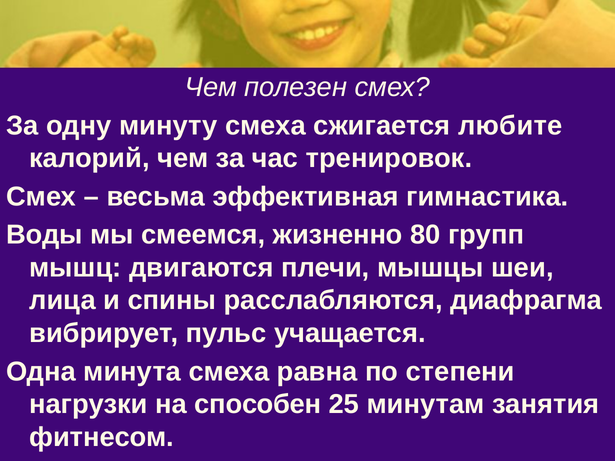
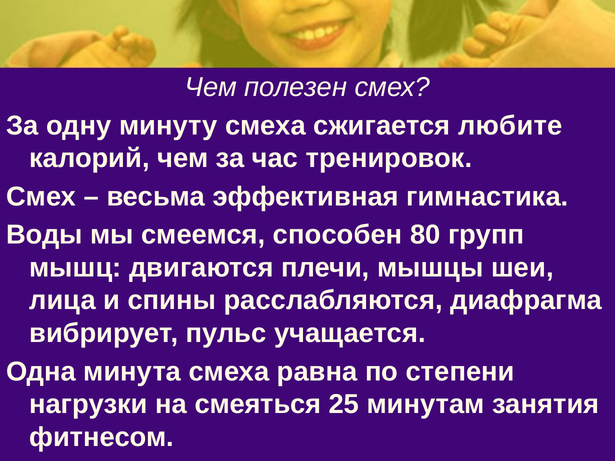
жизненно: жизненно -> способен
способен: способен -> смеяться
